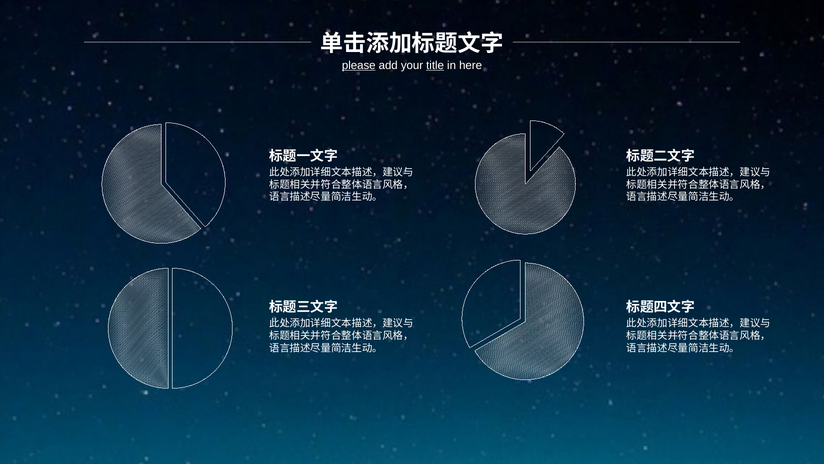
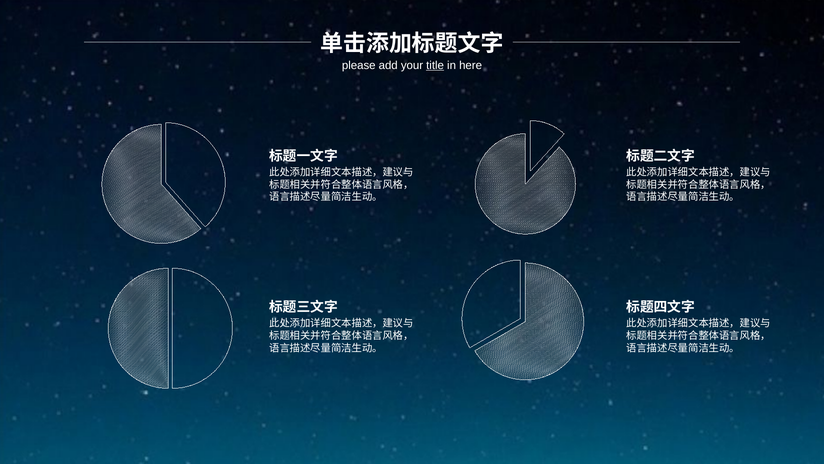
please underline: present -> none
